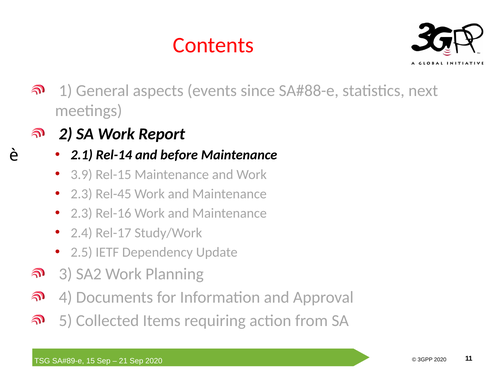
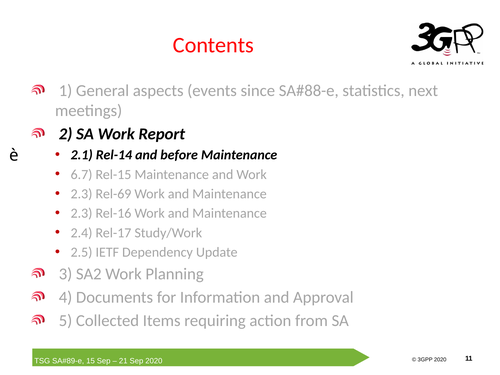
3.9: 3.9 -> 6.7
Rel-45: Rel-45 -> Rel-69
